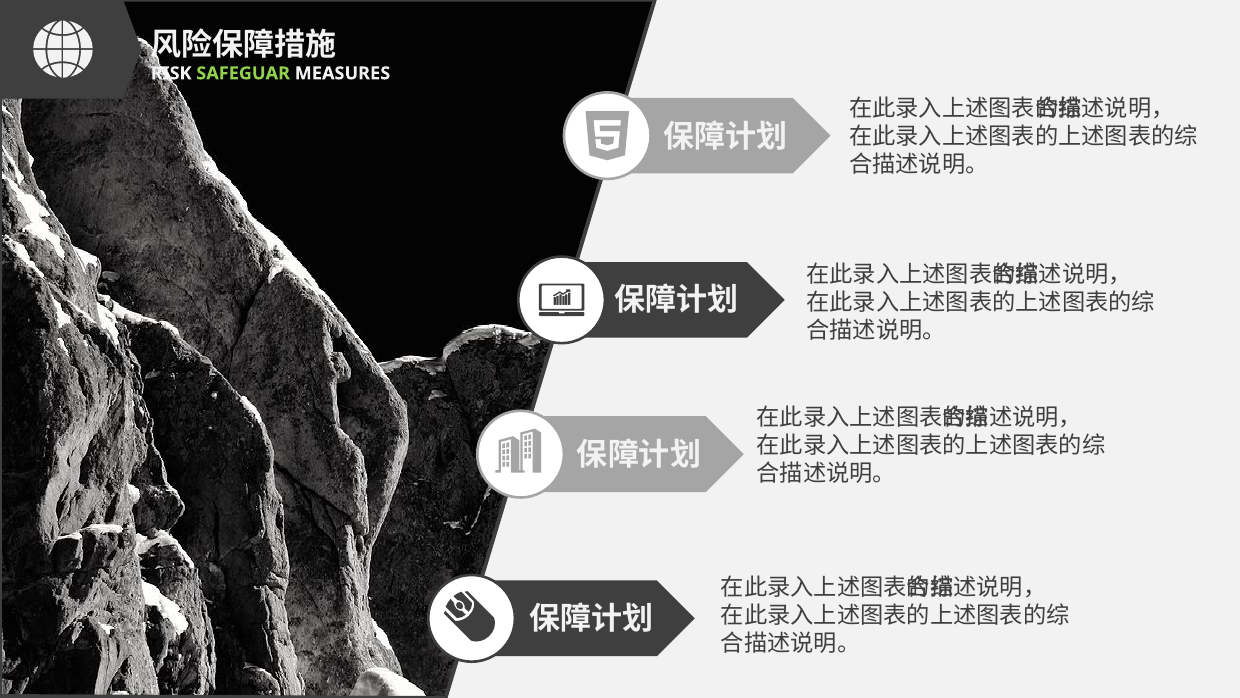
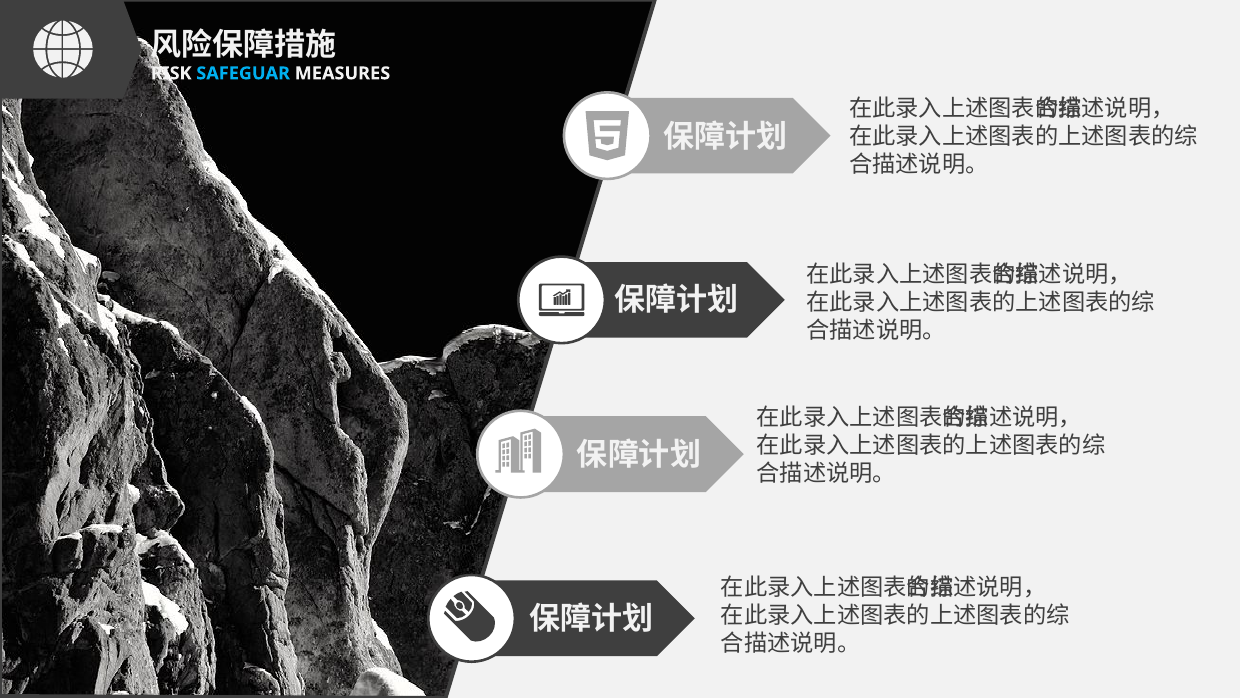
SAFEGUAR colour: light green -> light blue
